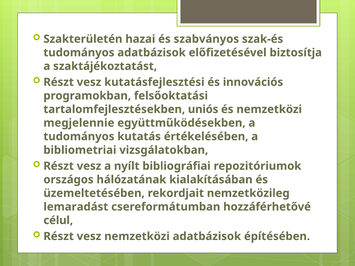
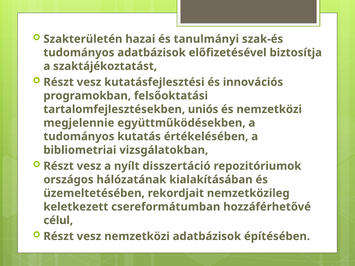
szabványos: szabványos -> tanulmányi
bibliográfiai: bibliográfiai -> disszertáció
lemaradást: lemaradást -> keletkezett
